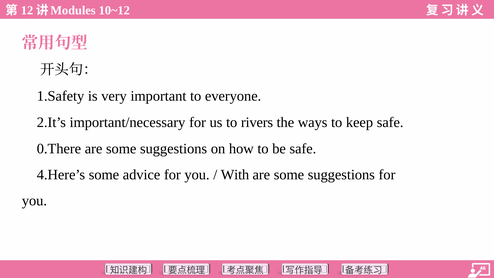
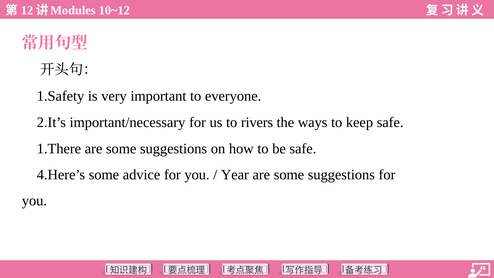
0.There: 0.There -> 1.There
With: With -> Year
